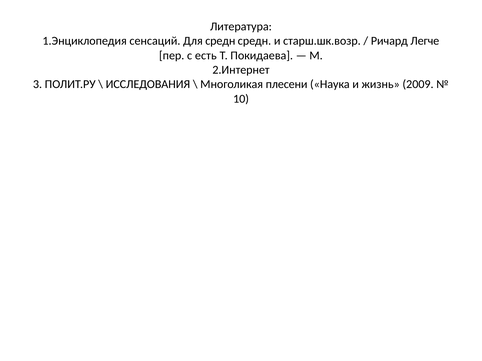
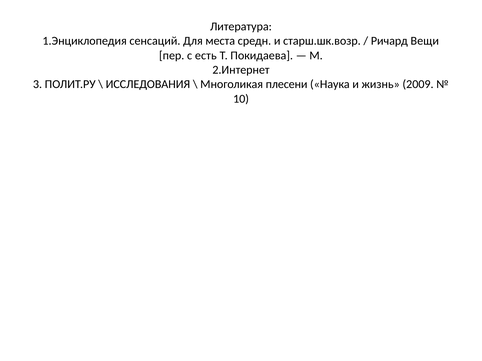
Для средн: средн -> места
Легче: Легче -> Вещи
